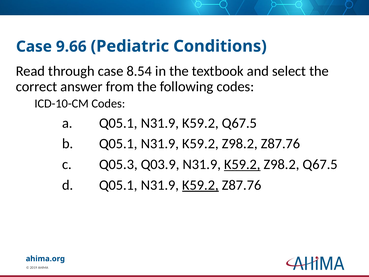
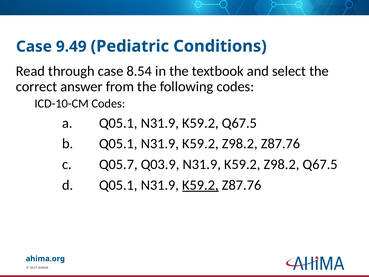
9.66: 9.66 -> 9.49
Q05.3: Q05.3 -> Q05.7
K59.2 at (242, 164) underline: present -> none
